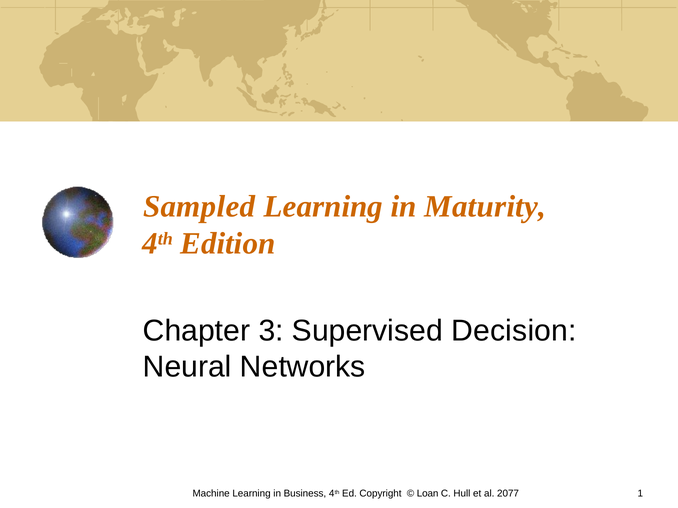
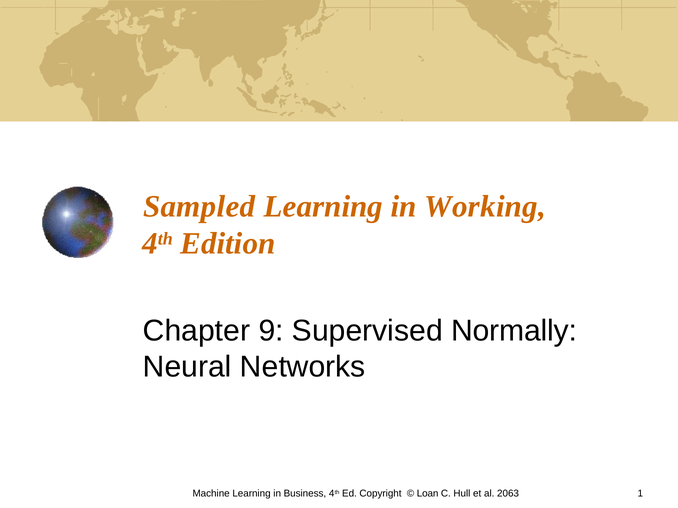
Maturity: Maturity -> Working
3: 3 -> 9
Decision: Decision -> Normally
2077: 2077 -> 2063
